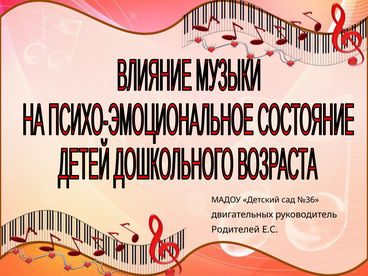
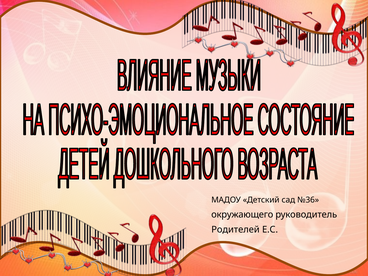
двигательных: двигательных -> окружающего
